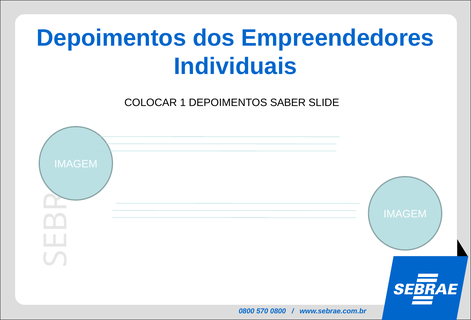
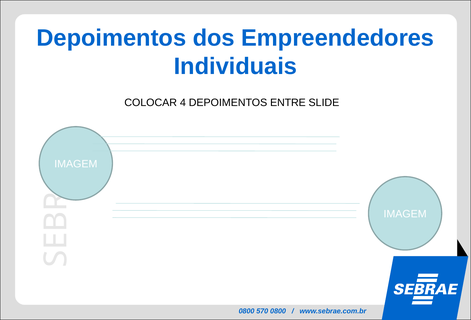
1: 1 -> 4
SABER: SABER -> ENTRE
